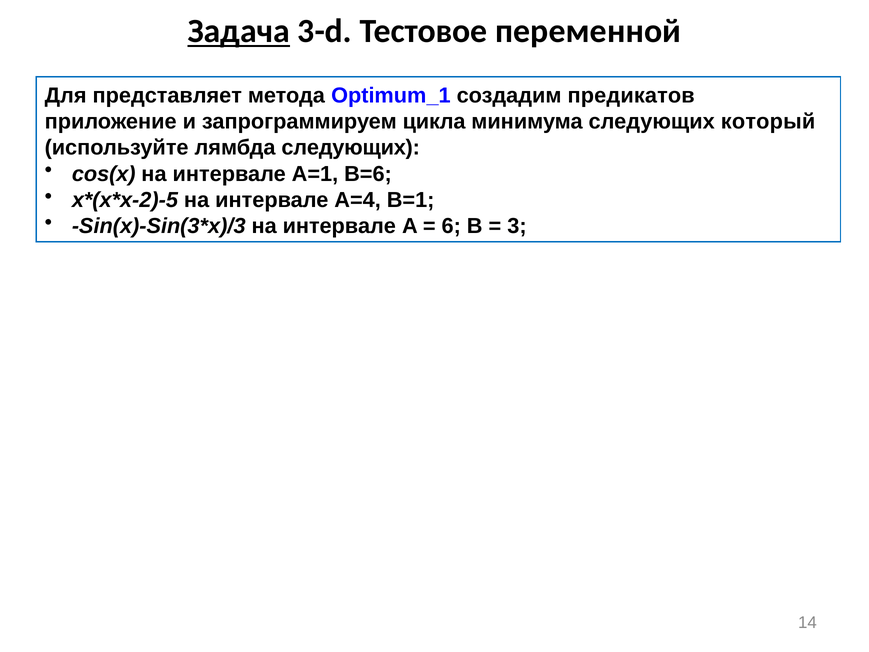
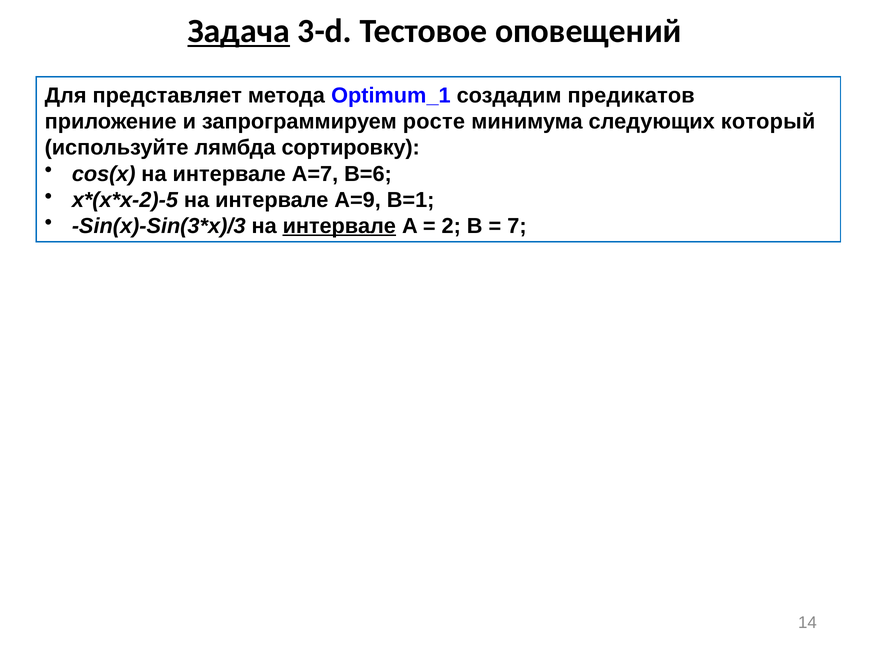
переменной: переменной -> оповещений
цикла: цикла -> росте
лямбда следующих: следующих -> сортировку
А=1: А=1 -> А=7
А=4: А=4 -> А=9
интервале at (339, 226) underline: none -> present
6: 6 -> 2
3: 3 -> 7
